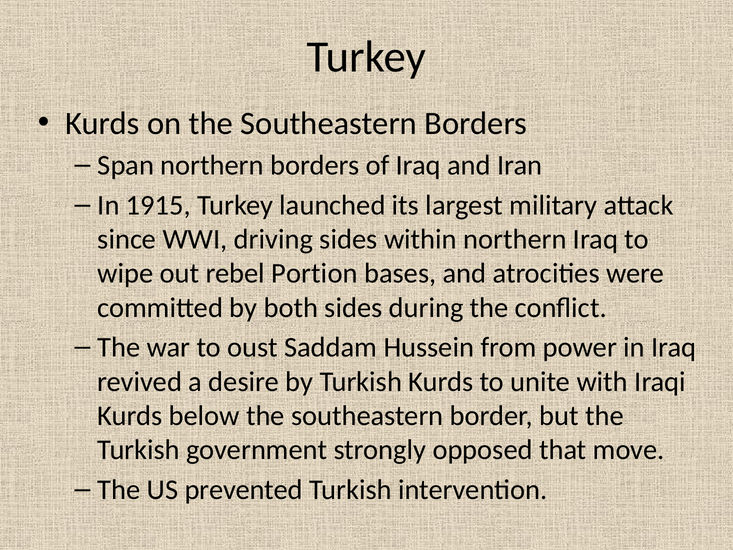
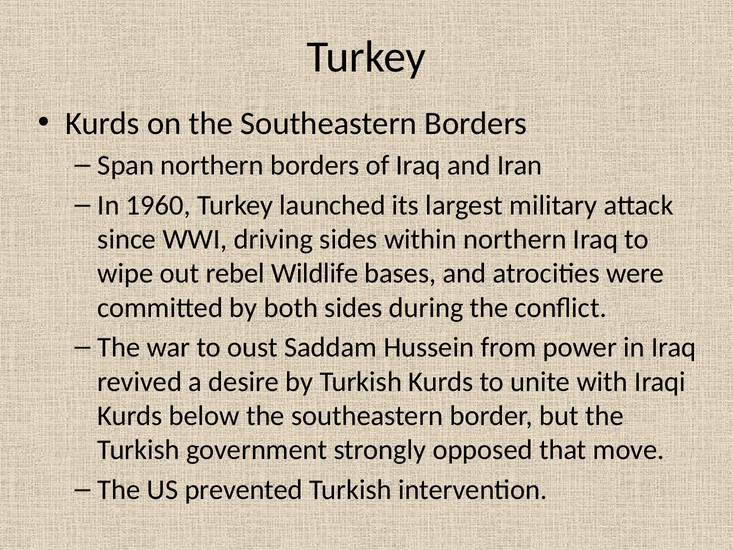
1915: 1915 -> 1960
Portion: Portion -> Wildlife
